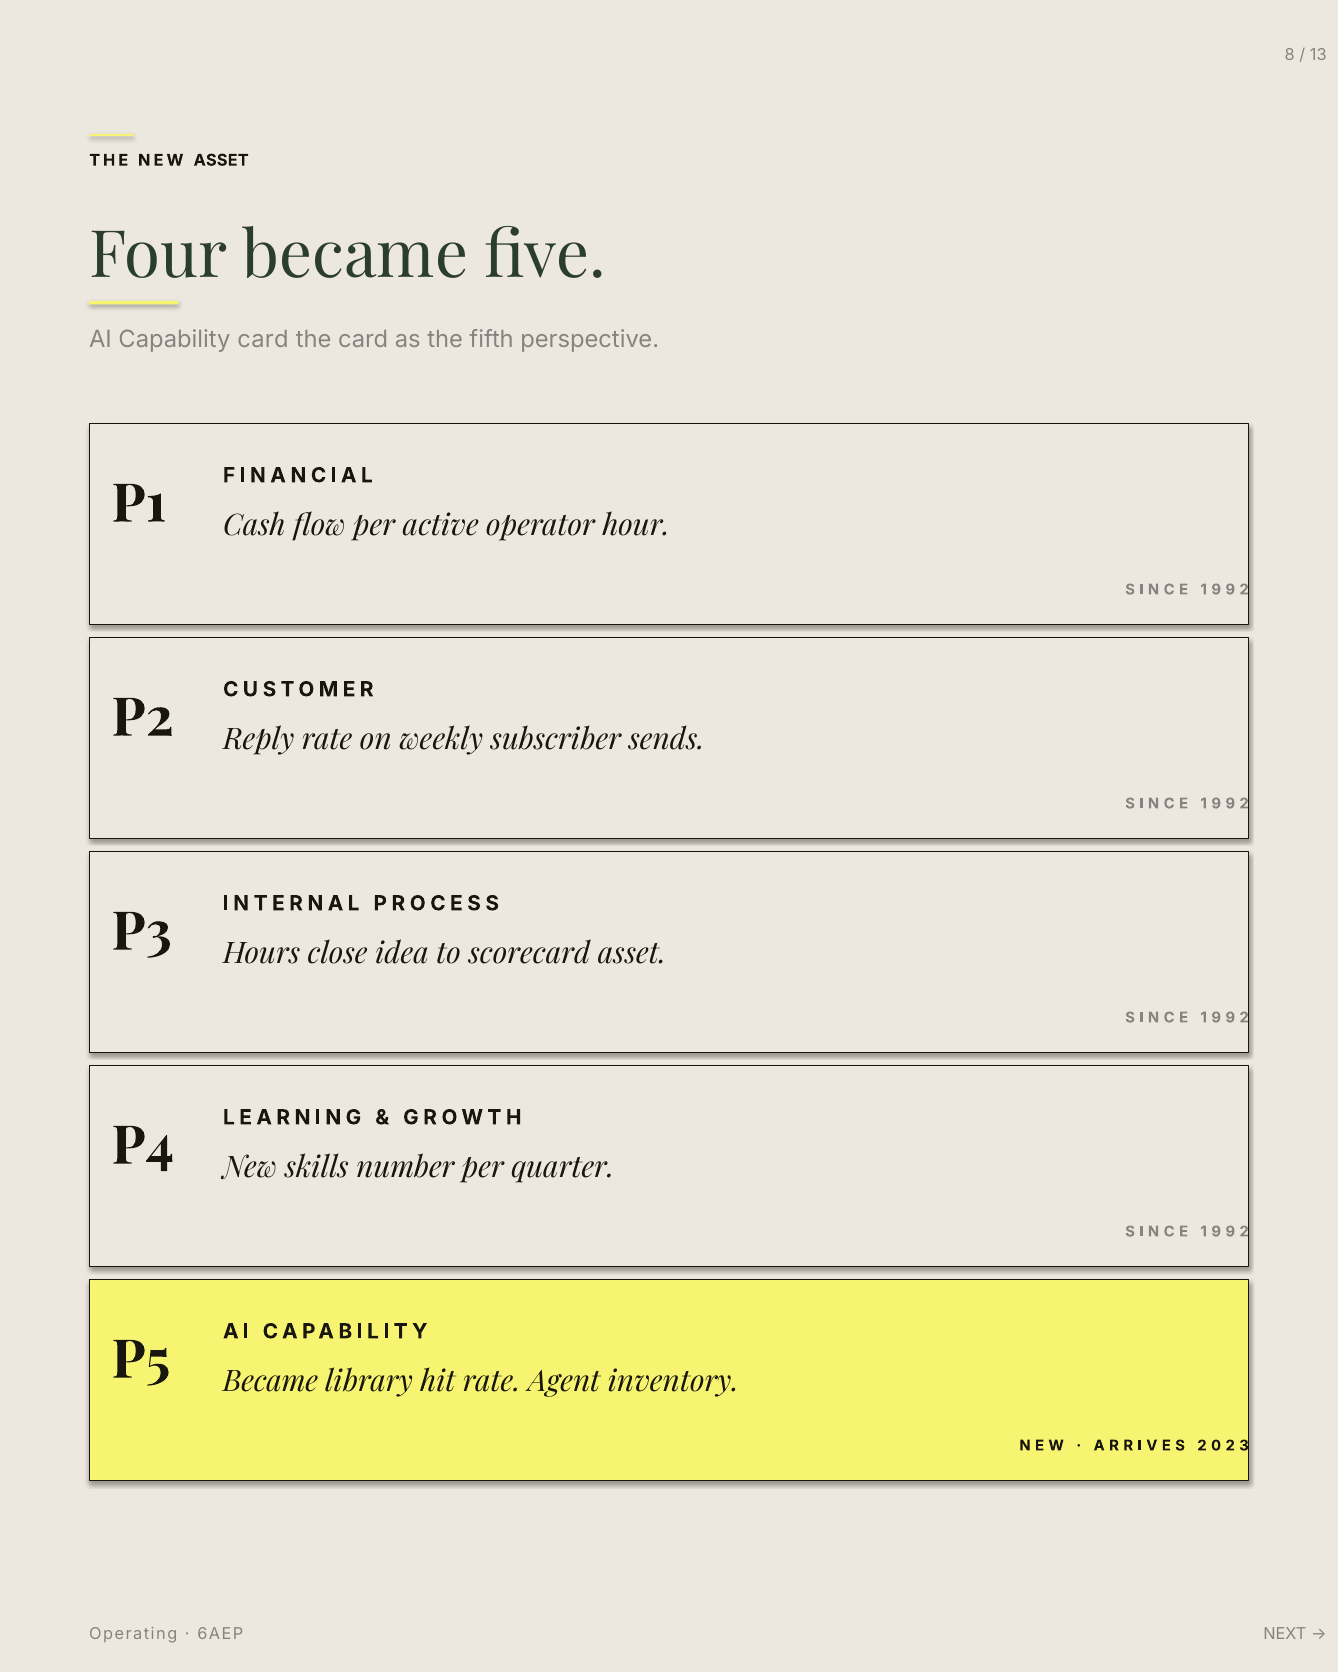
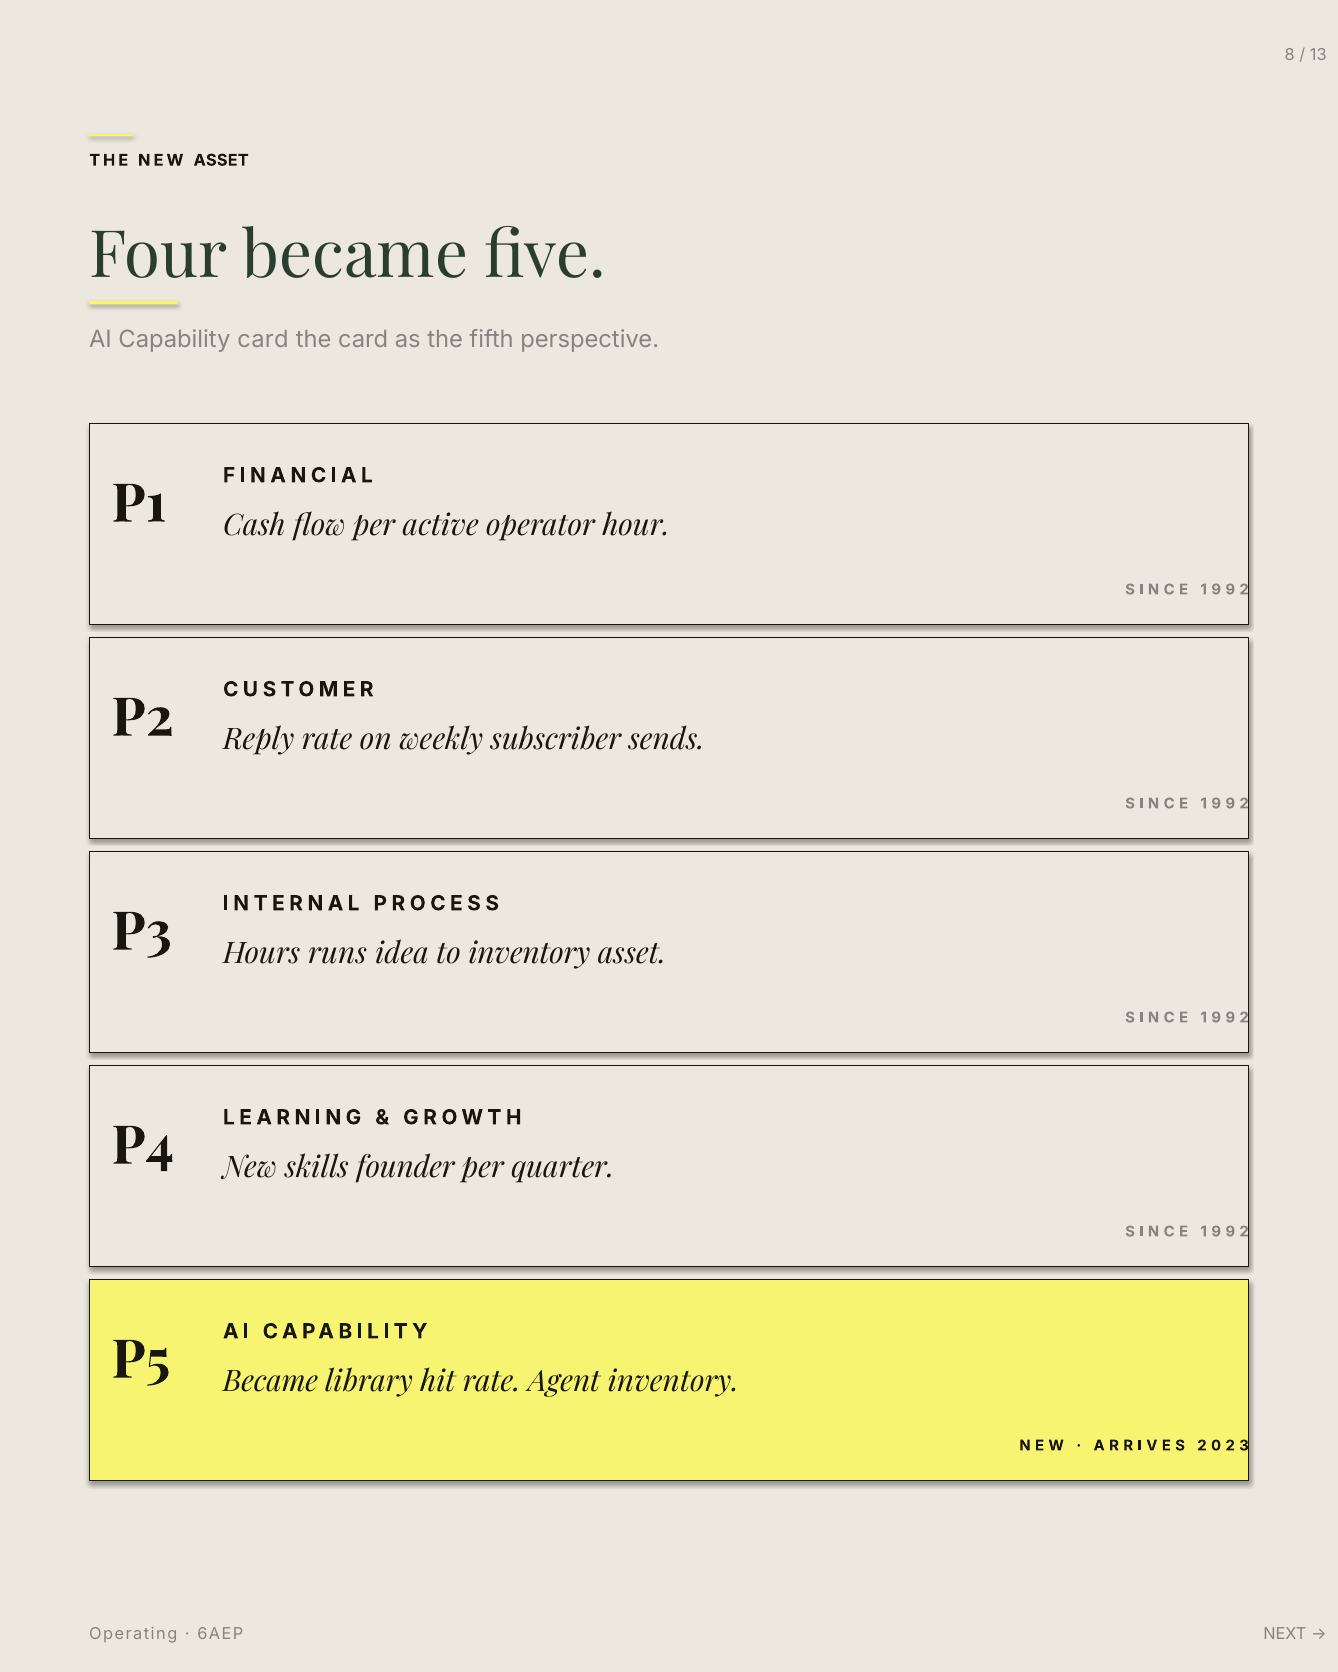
close: close -> runs
to scorecard: scorecard -> inventory
number: number -> founder
